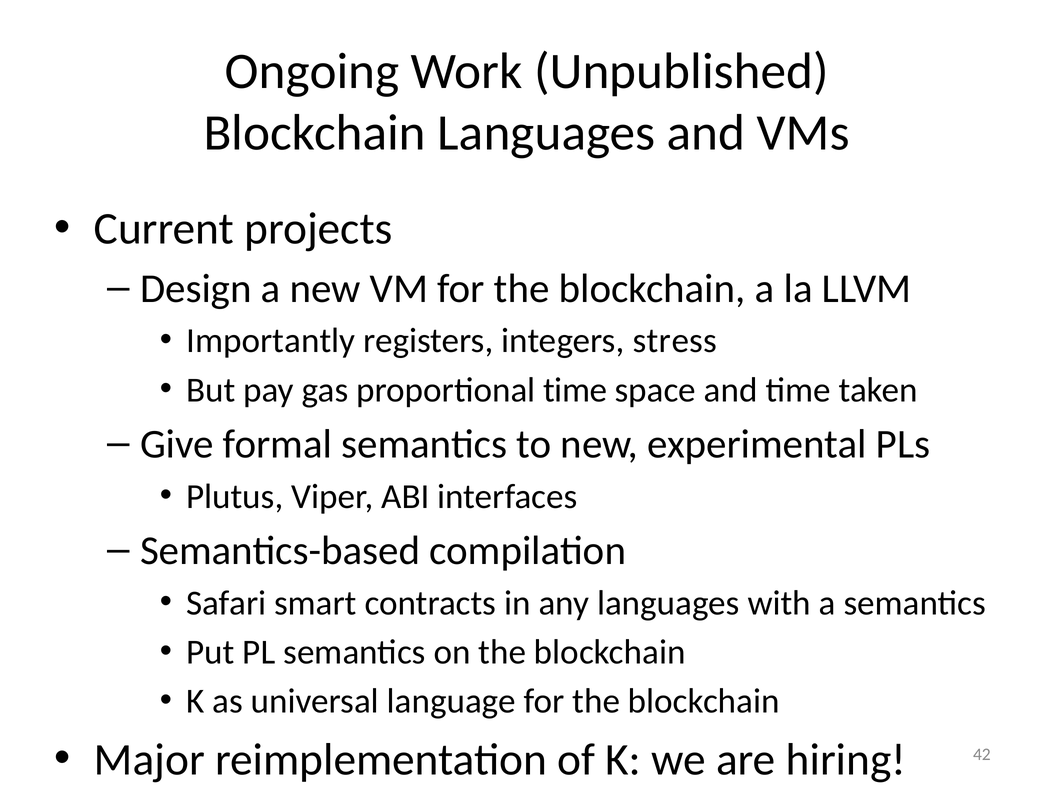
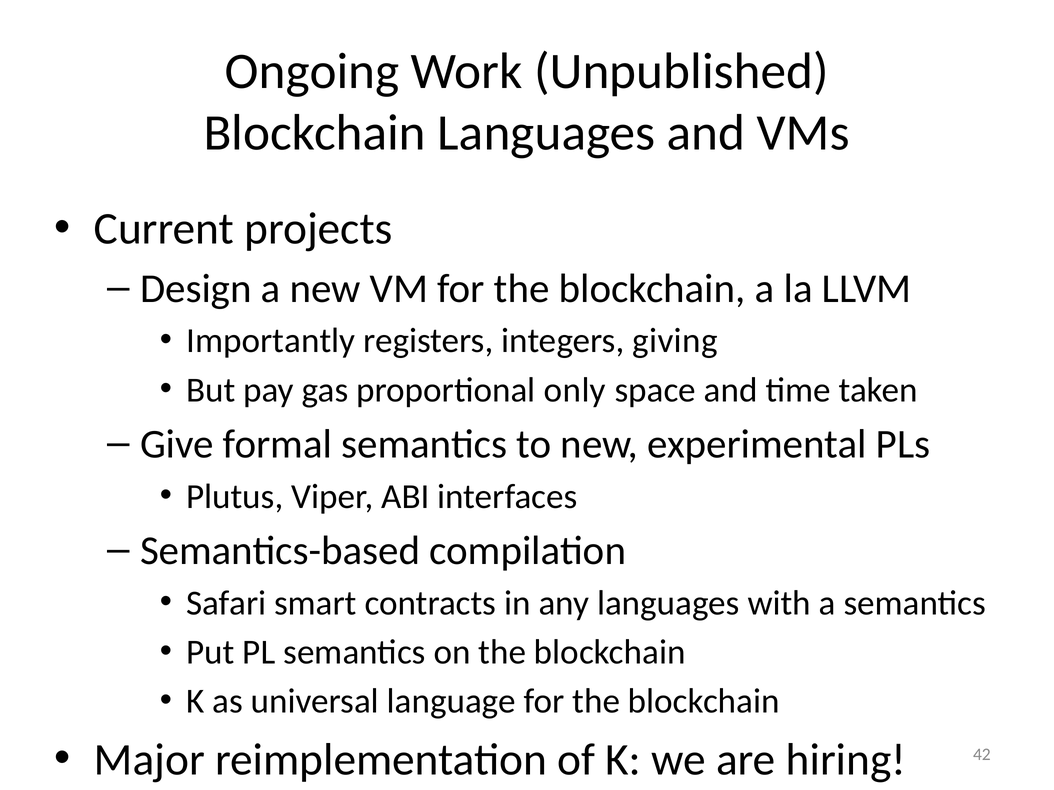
stress: stress -> giving
proportional time: time -> only
